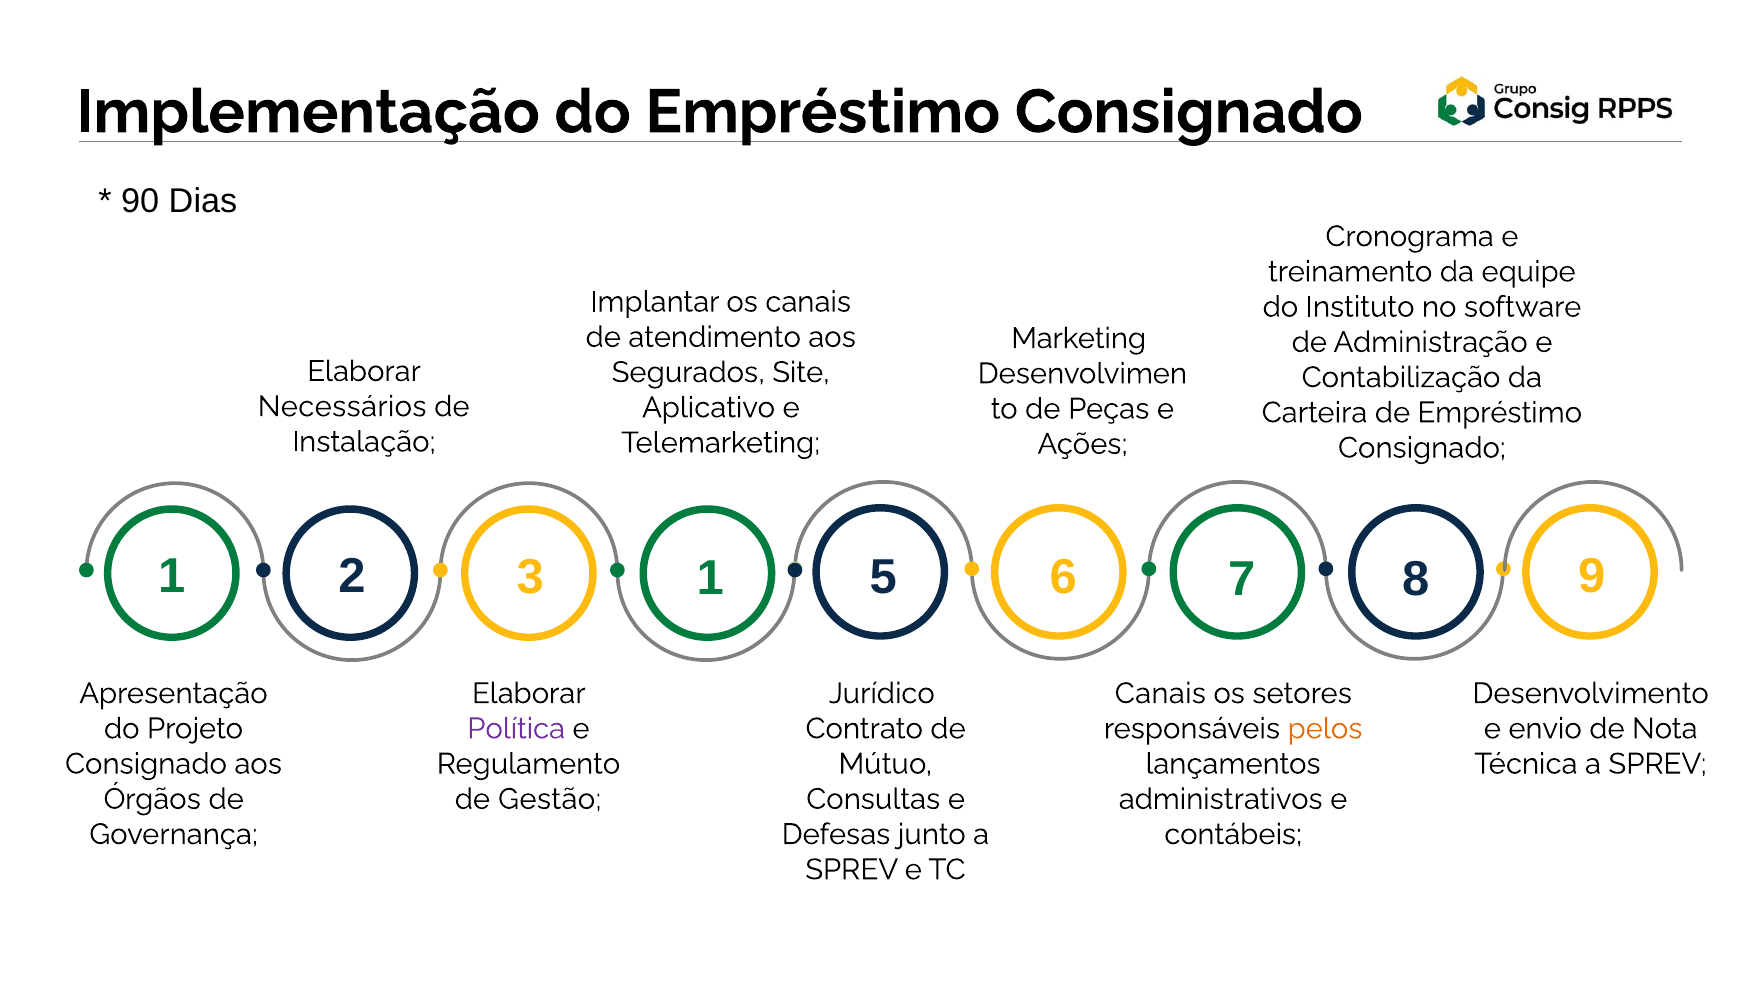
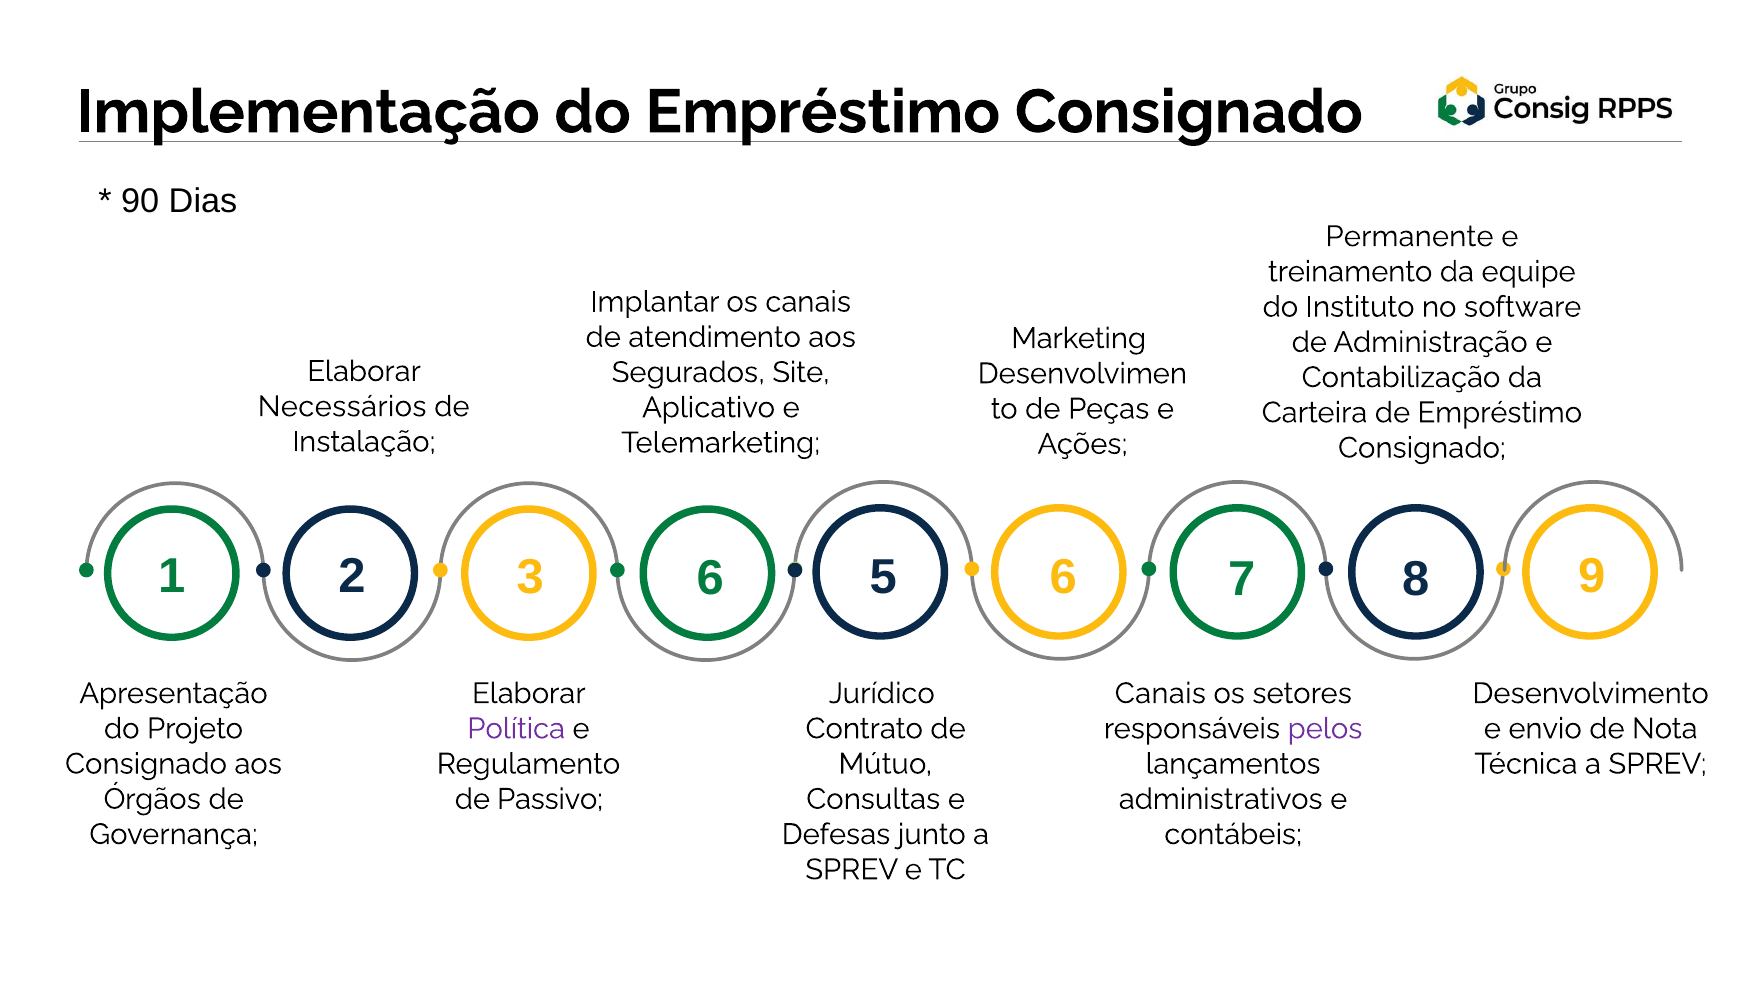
Cronograma: Cronograma -> Permanente
3 1: 1 -> 6
pelos colour: orange -> purple
Gestão: Gestão -> Passivo
